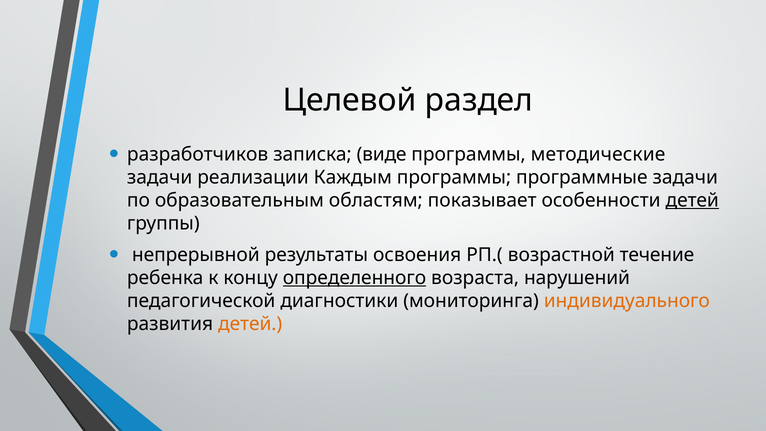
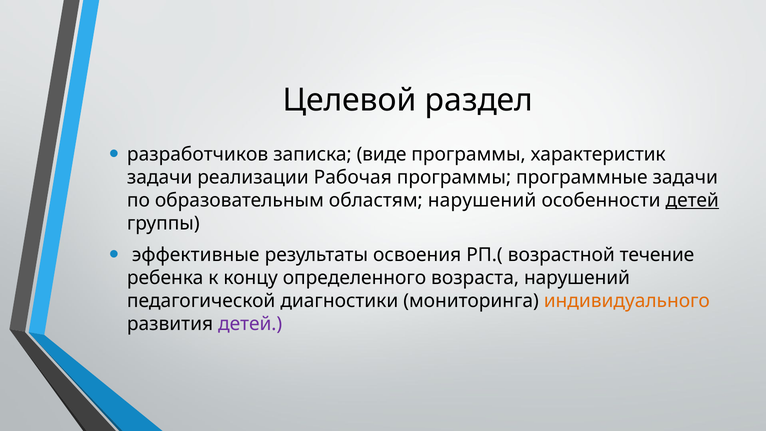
методические: методические -> характеристик
Каждым: Каждым -> Рабочая
областям показывает: показывает -> нарушений
непрерывной: непрерывной -> эффективные
определенного underline: present -> none
детей at (250, 324) colour: orange -> purple
